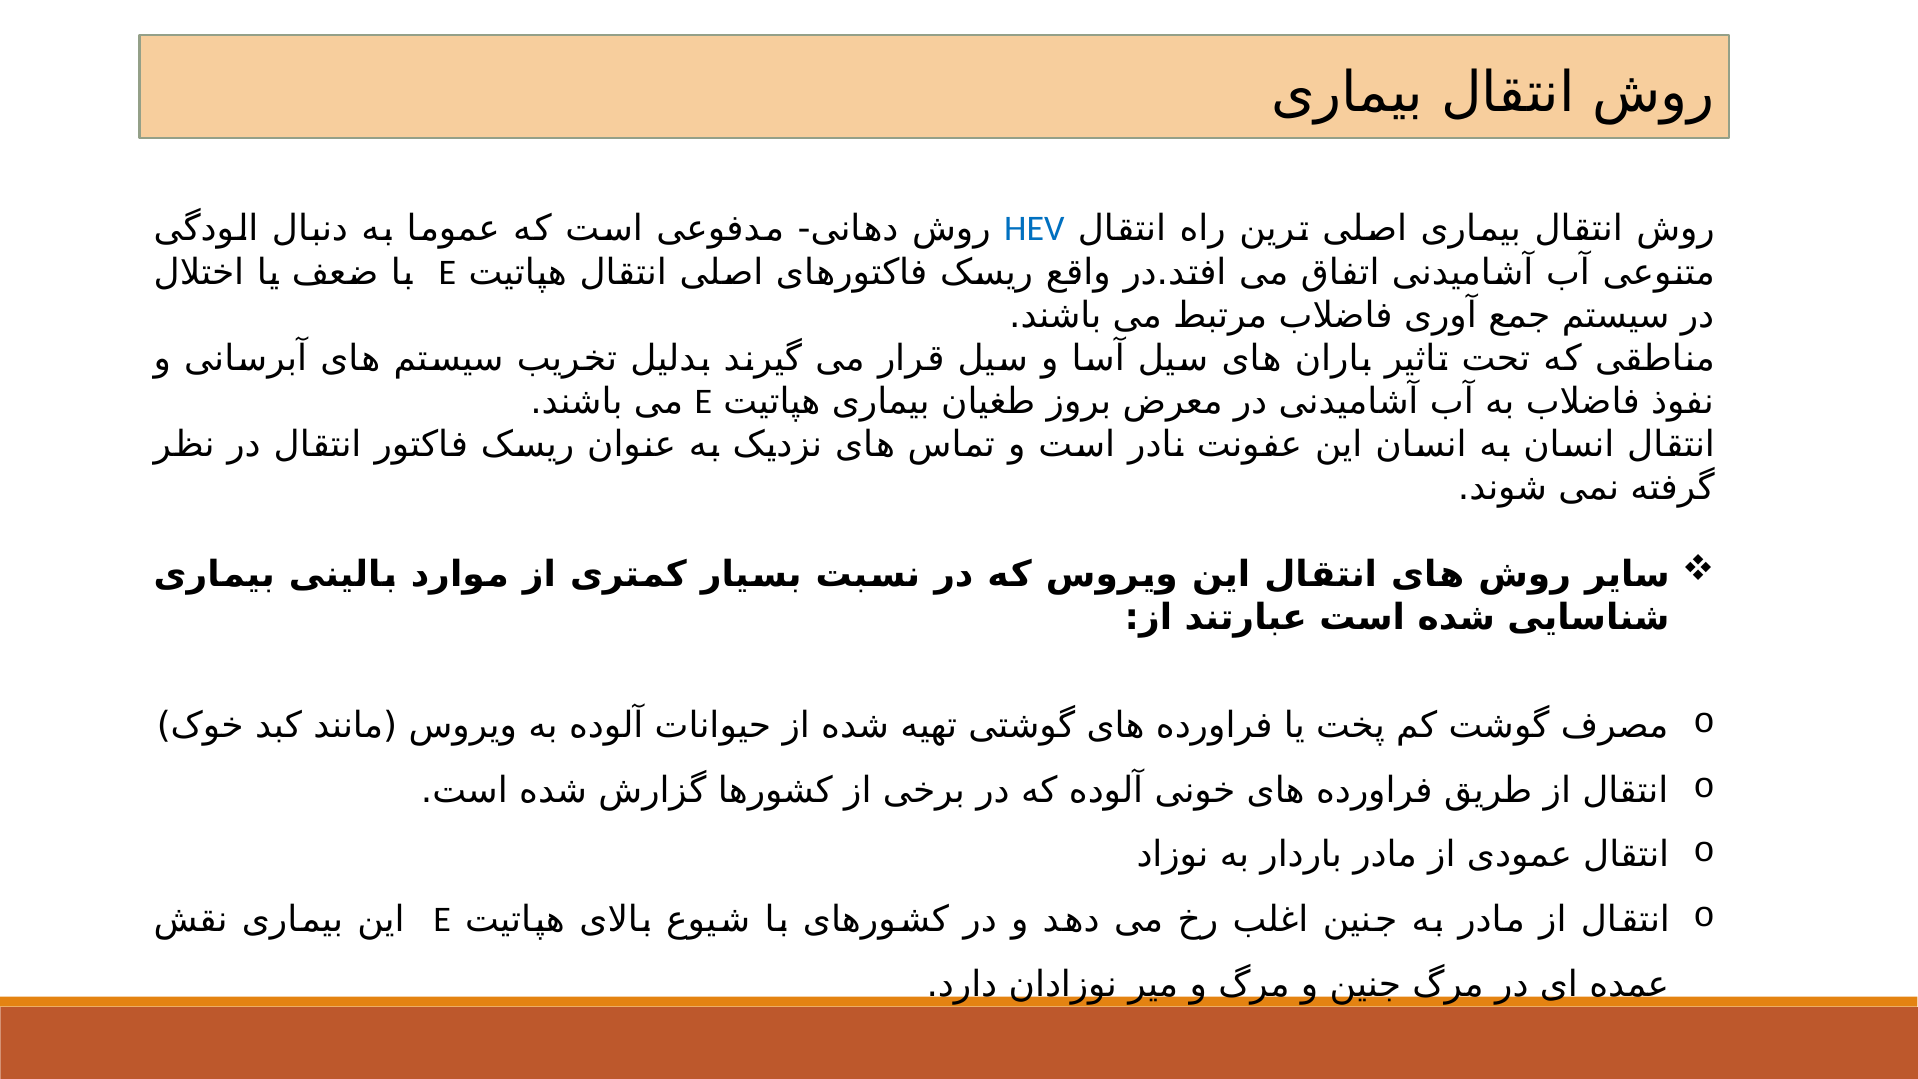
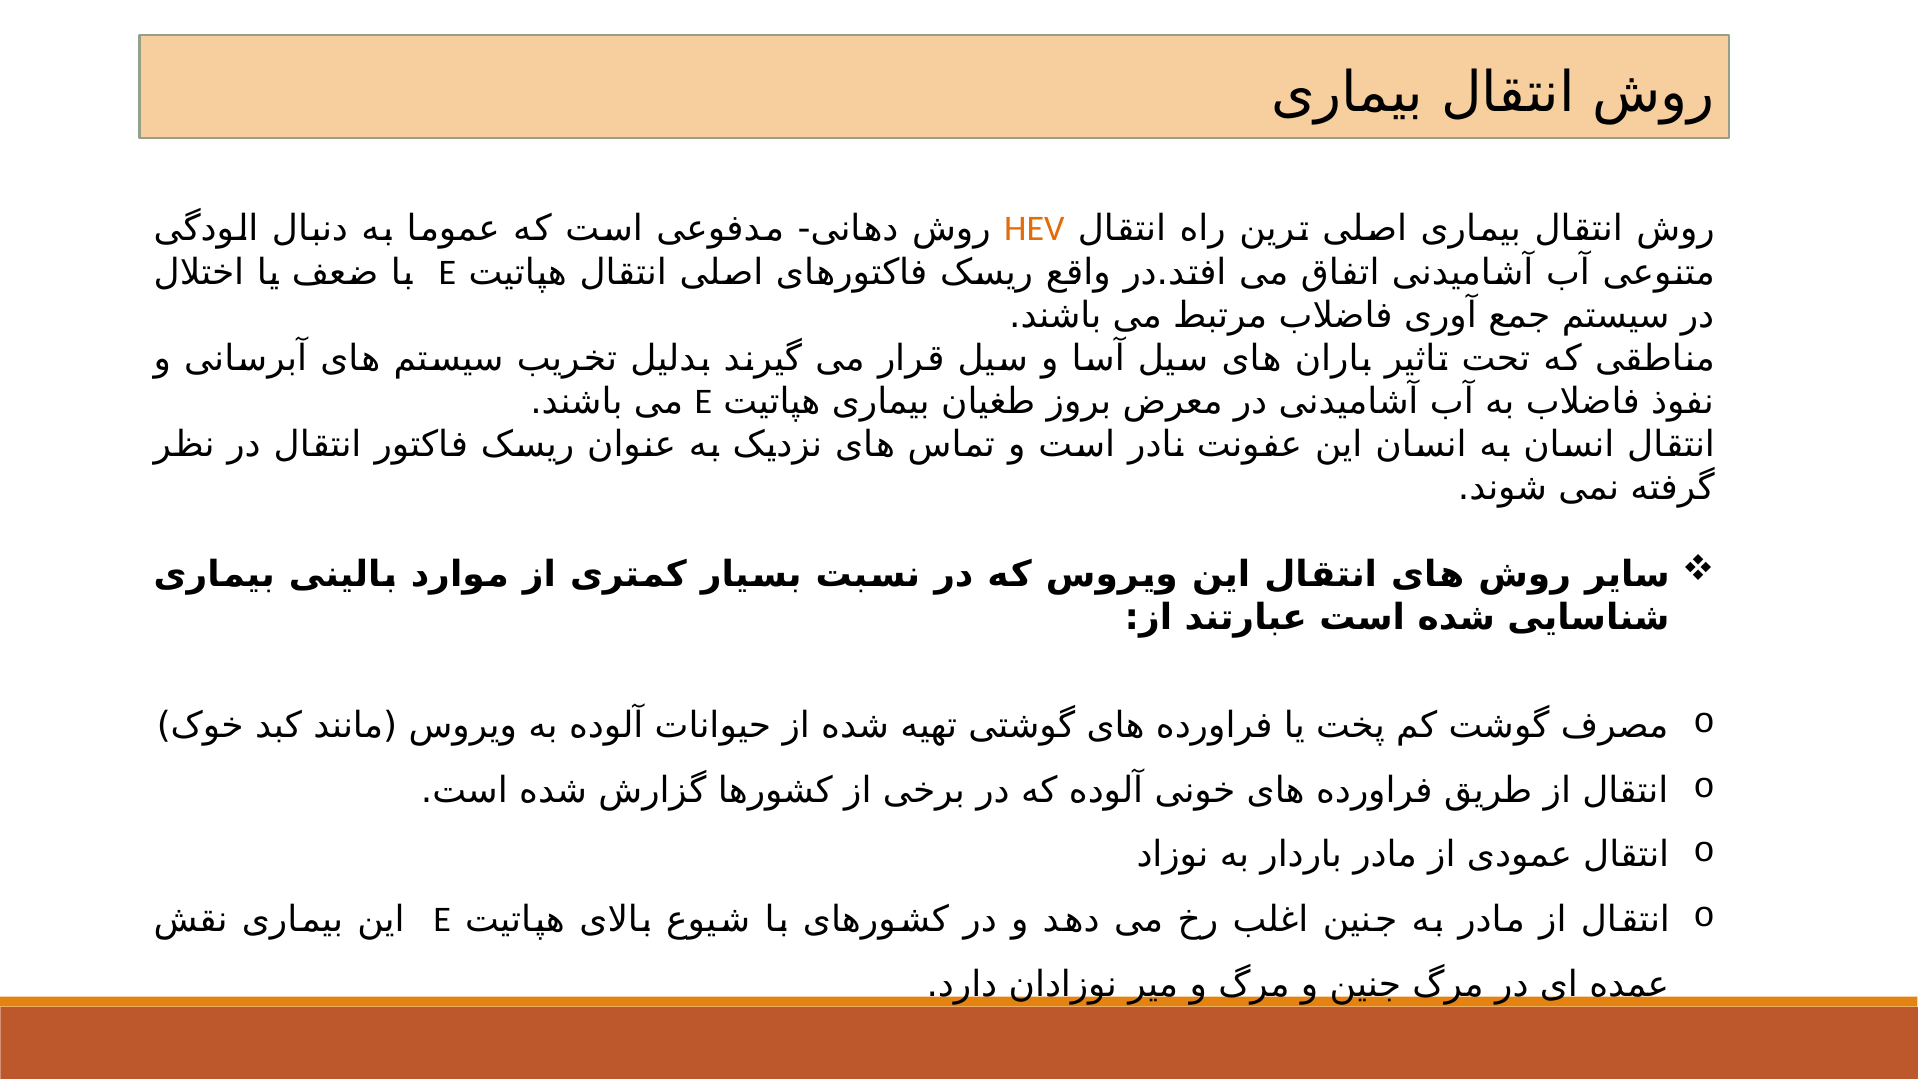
HEV colour: blue -> orange
